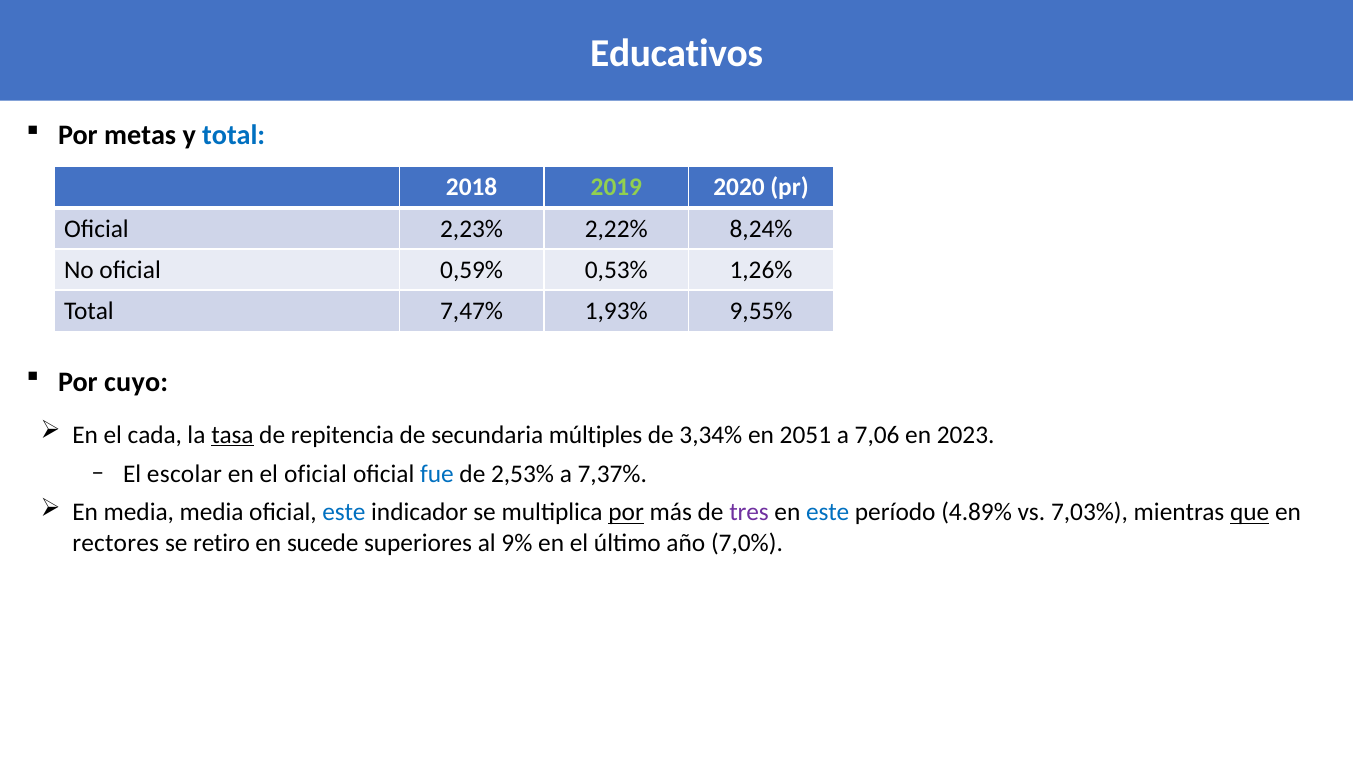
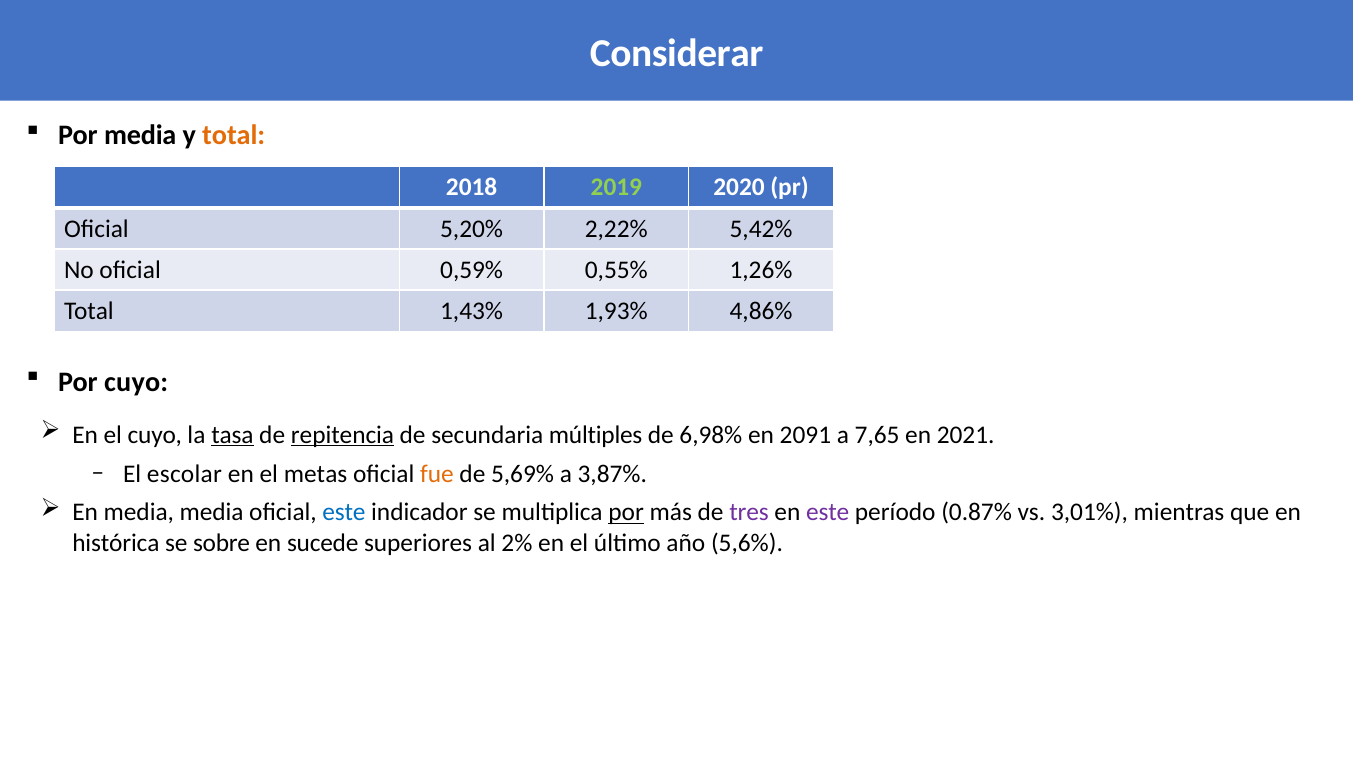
Educativos: Educativos -> Considerar
Por metas: metas -> media
total at (234, 135) colour: blue -> orange
2,23%: 2,23% -> 5,20%
8,24%: 8,24% -> 5,42%
0,53%: 0,53% -> 0,55%
7,47%: 7,47% -> 1,43%
9,55%: 9,55% -> 4,86%
el cada: cada -> cuyo
repitencia underline: none -> present
3,34%: 3,34% -> 6,98%
2051: 2051 -> 2091
7,06: 7,06 -> 7,65
2023: 2023 -> 2021
el oficial: oficial -> metas
fue colour: blue -> orange
2,53%: 2,53% -> 5,69%
7,37%: 7,37% -> 3,87%
este at (828, 513) colour: blue -> purple
4.89%: 4.89% -> 0.87%
7,03%: 7,03% -> 3,01%
que underline: present -> none
rectores: rectores -> histórica
retiro: retiro -> sobre
9%: 9% -> 2%
7,0%: 7,0% -> 5,6%
